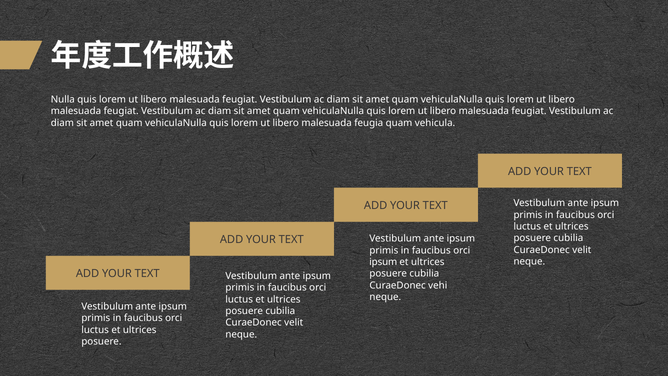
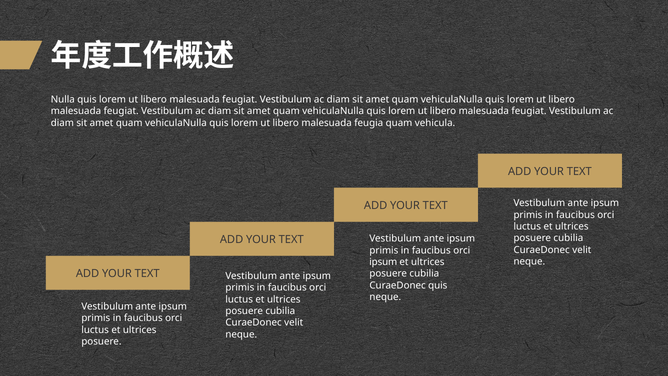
CuraeDonec vehi: vehi -> quis
